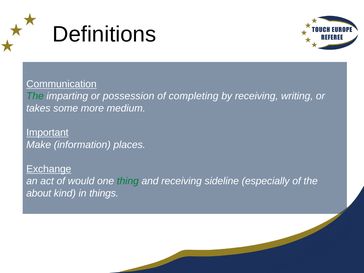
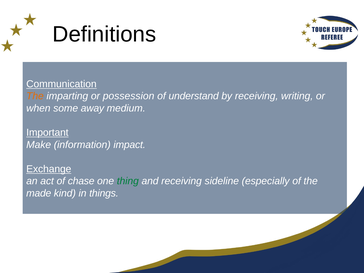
The at (35, 96) colour: green -> orange
completing: completing -> understand
takes: takes -> when
more: more -> away
places: places -> impact
would: would -> chase
about: about -> made
